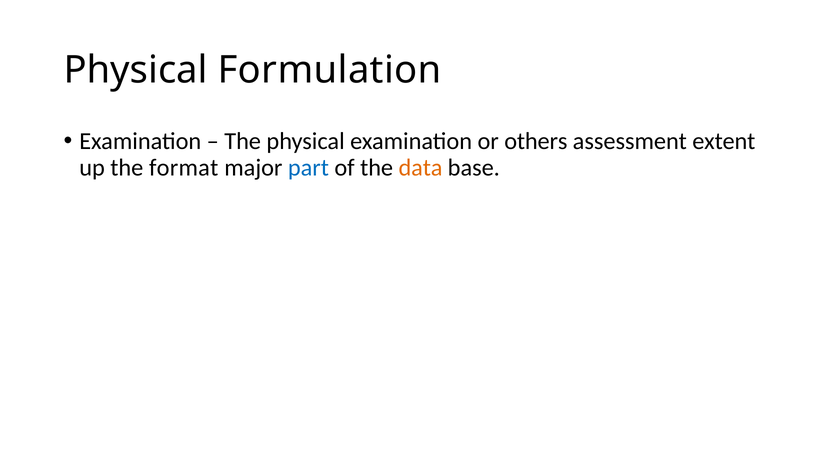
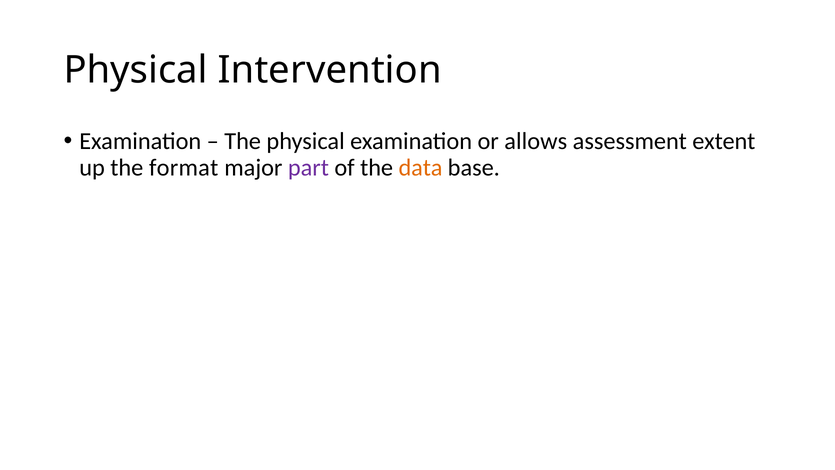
Formulation: Formulation -> Intervention
others: others -> allows
part colour: blue -> purple
